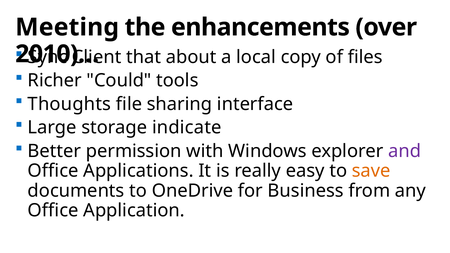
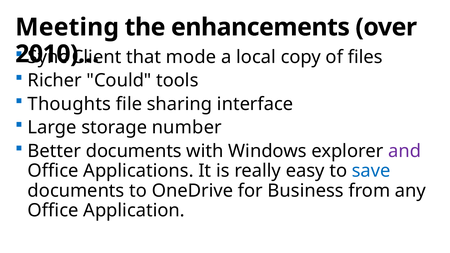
about: about -> mode
indicate: indicate -> number
Better permission: permission -> documents
save colour: orange -> blue
